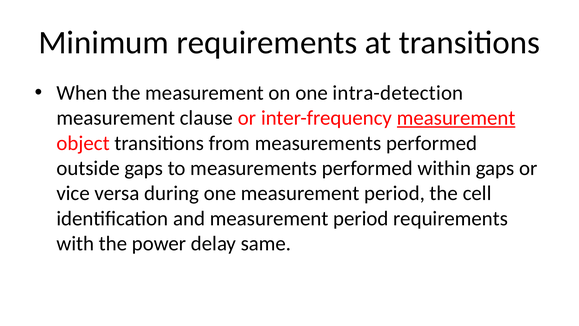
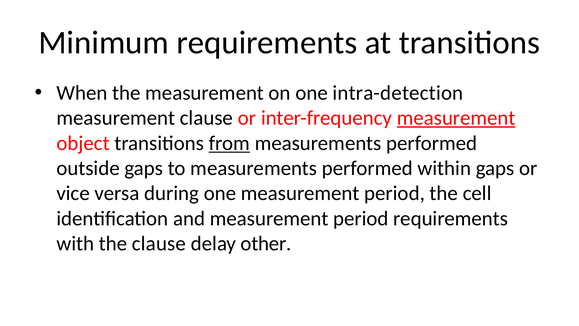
from underline: none -> present
the power: power -> clause
same: same -> other
